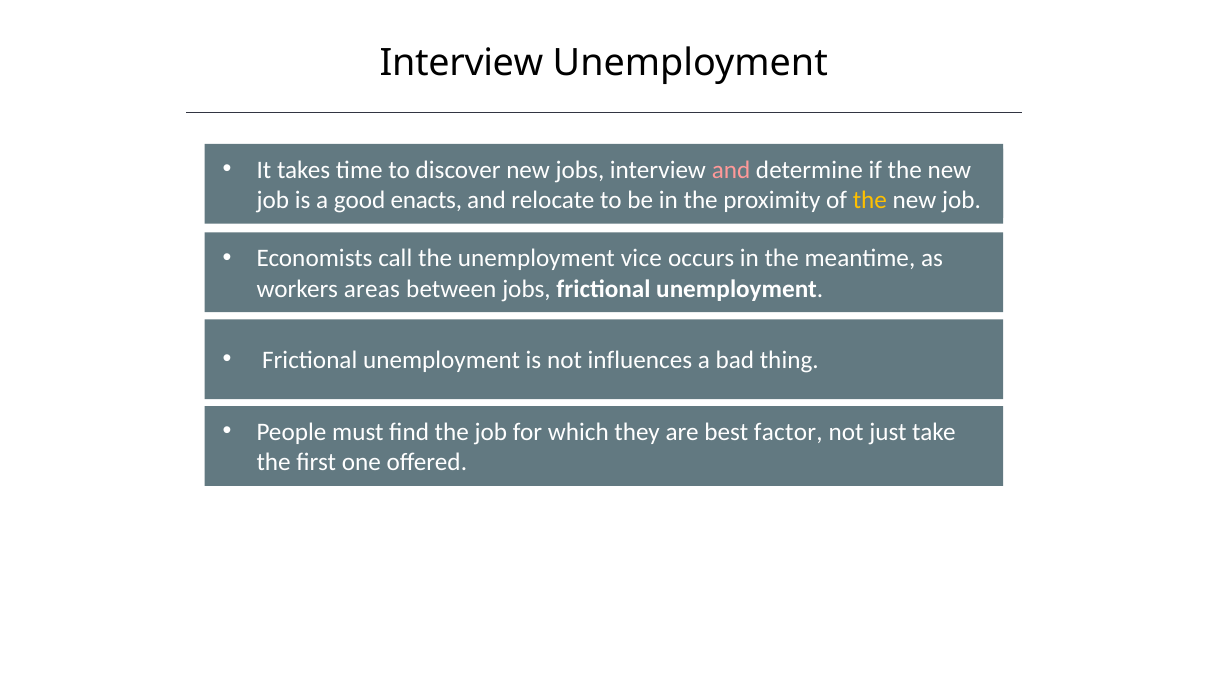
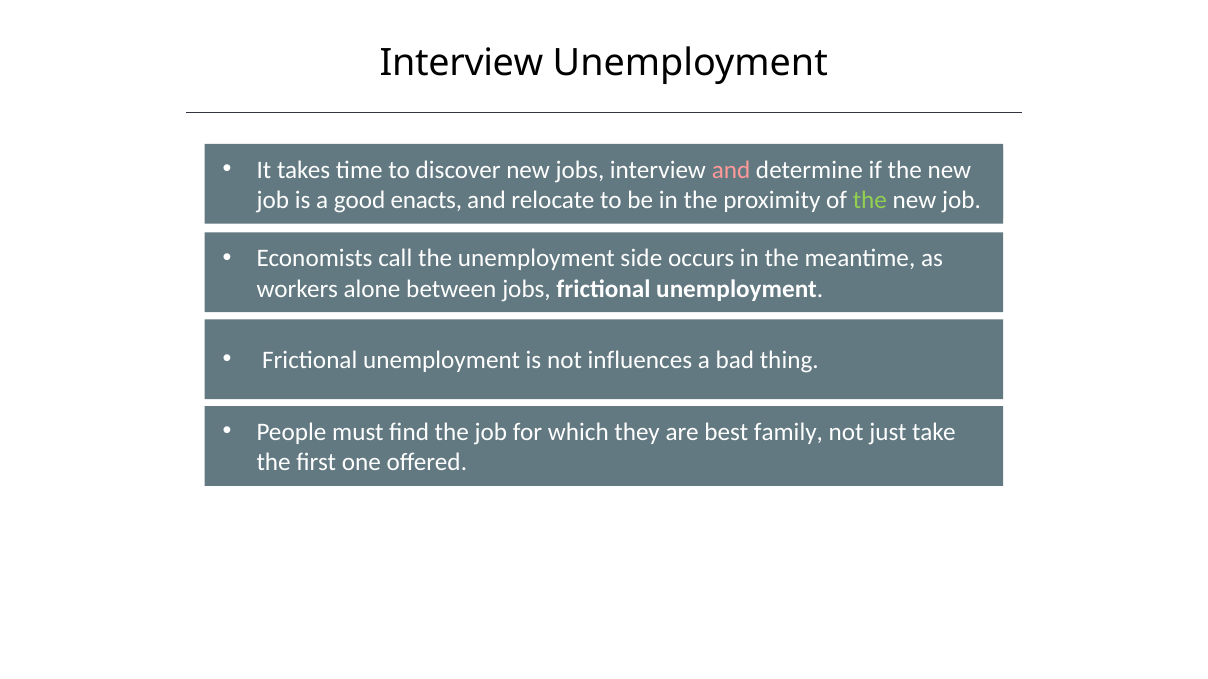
the at (870, 200) colour: yellow -> light green
vice: vice -> side
areas: areas -> alone
factor: factor -> family
